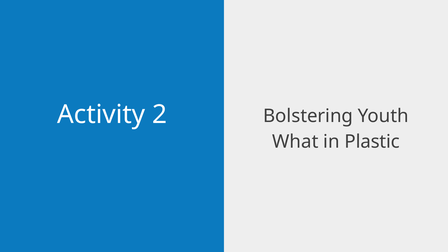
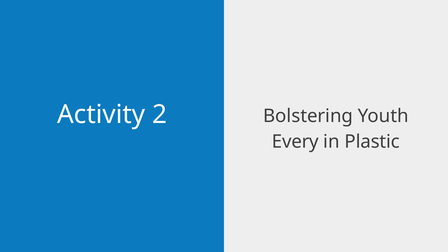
What: What -> Every
